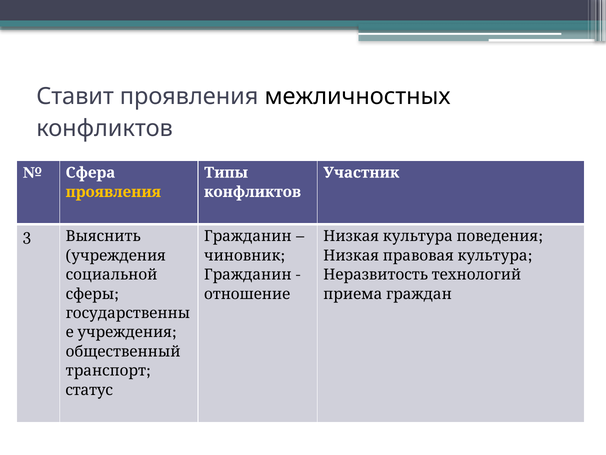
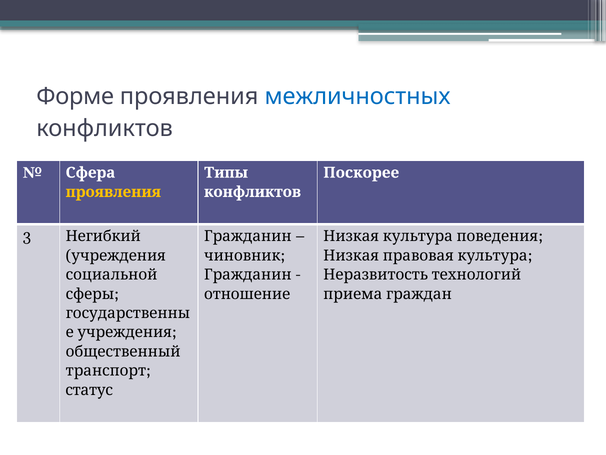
Ставит: Ставит -> Форме
межличностных colour: black -> blue
Участник: Участник -> Поскорее
Выяснить: Выяснить -> Негибкий
